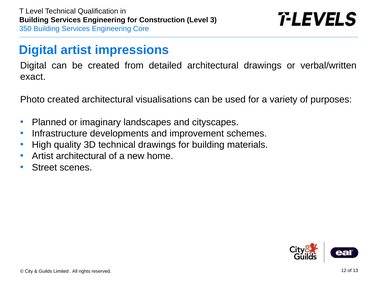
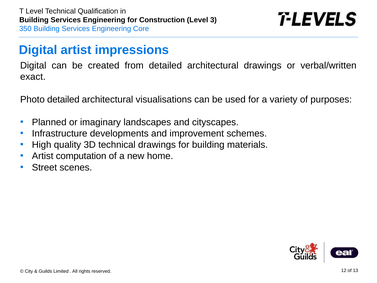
Photo created: created -> detailed
Artist architectural: architectural -> computation
